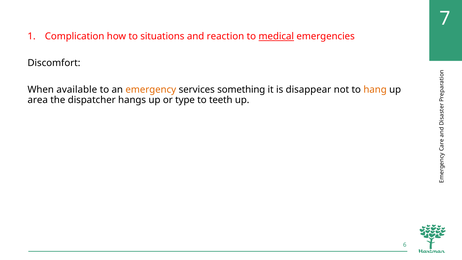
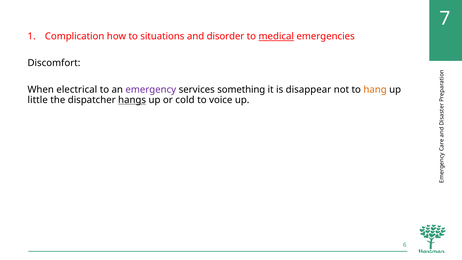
reaction: reaction -> disorder
available: available -> electrical
emergency colour: orange -> purple
area: area -> little
hangs underline: none -> present
type: type -> cold
teeth: teeth -> voice
